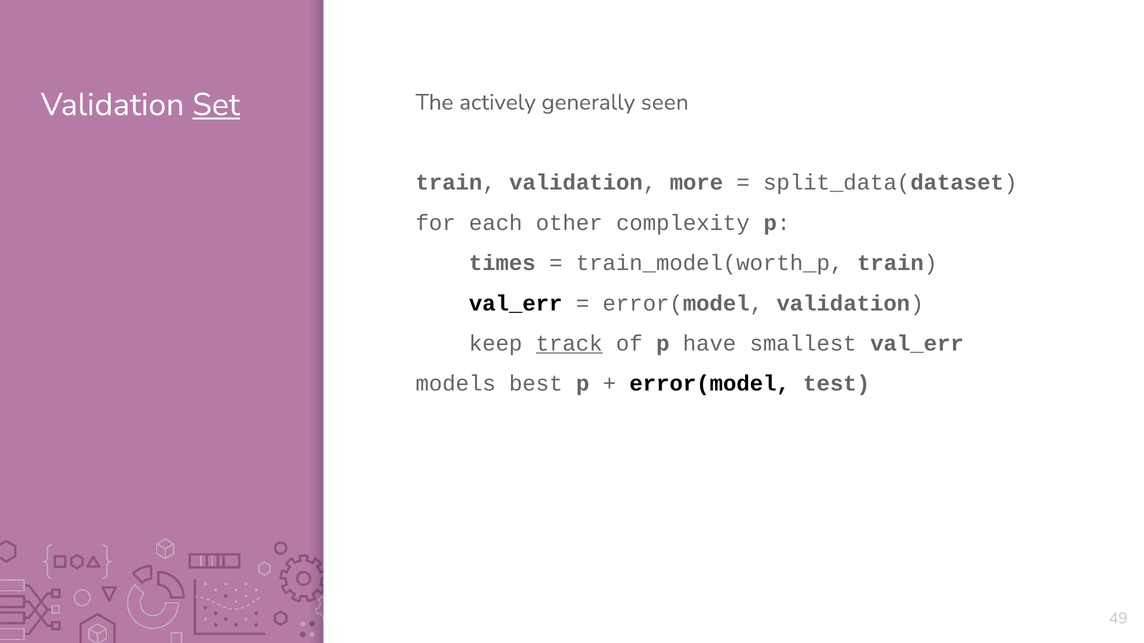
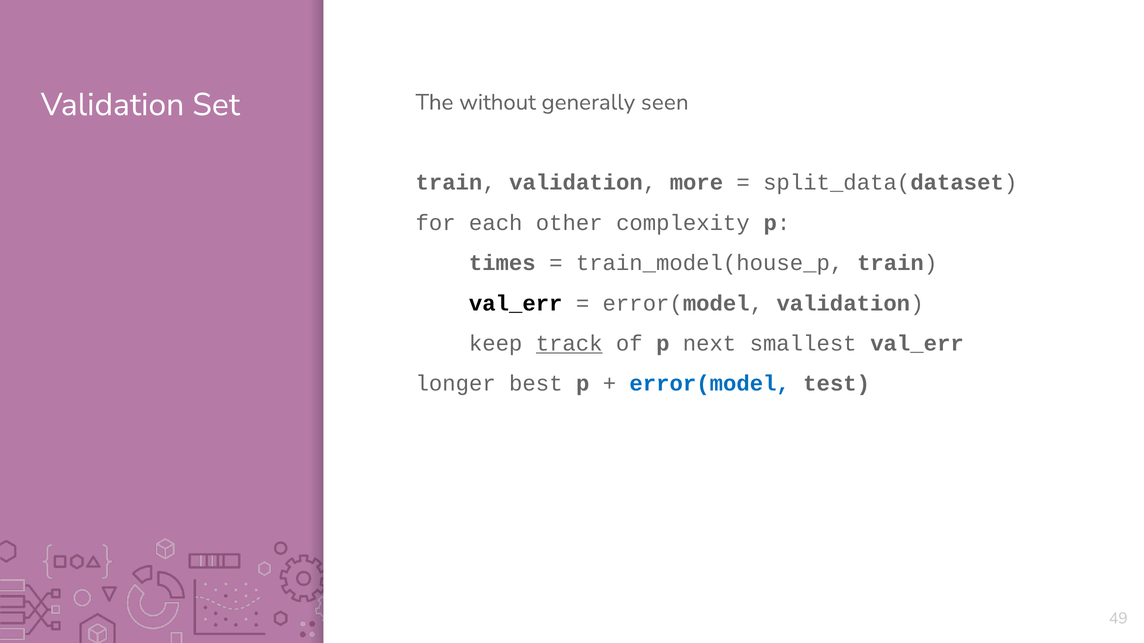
Set underline: present -> none
actively: actively -> without
train_model(worth_p: train_model(worth_p -> train_model(house_p
have: have -> next
models: models -> longer
error(model at (710, 384) colour: black -> blue
